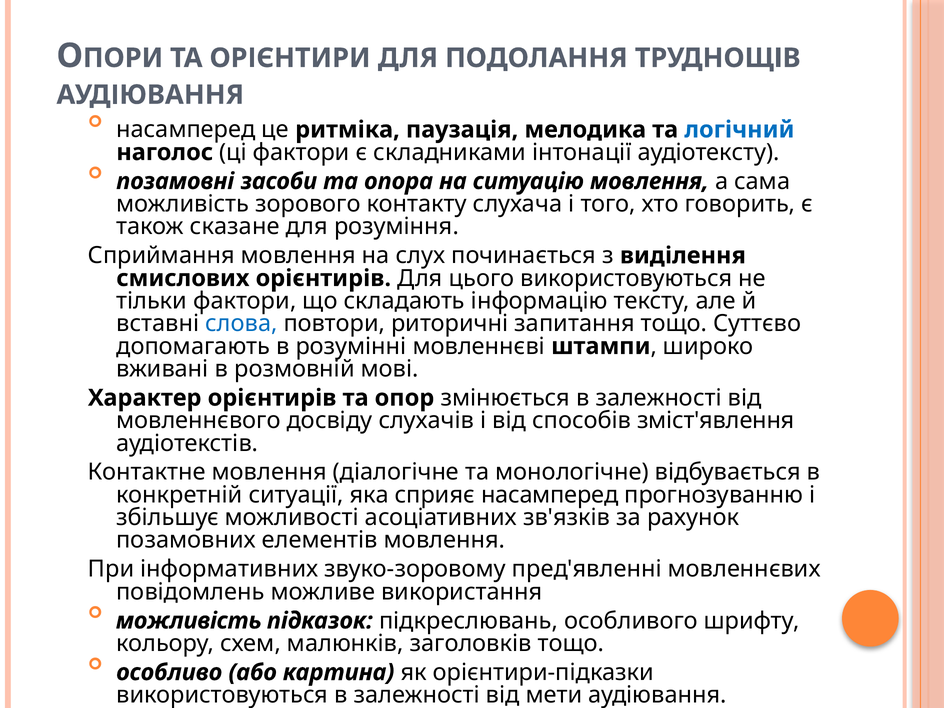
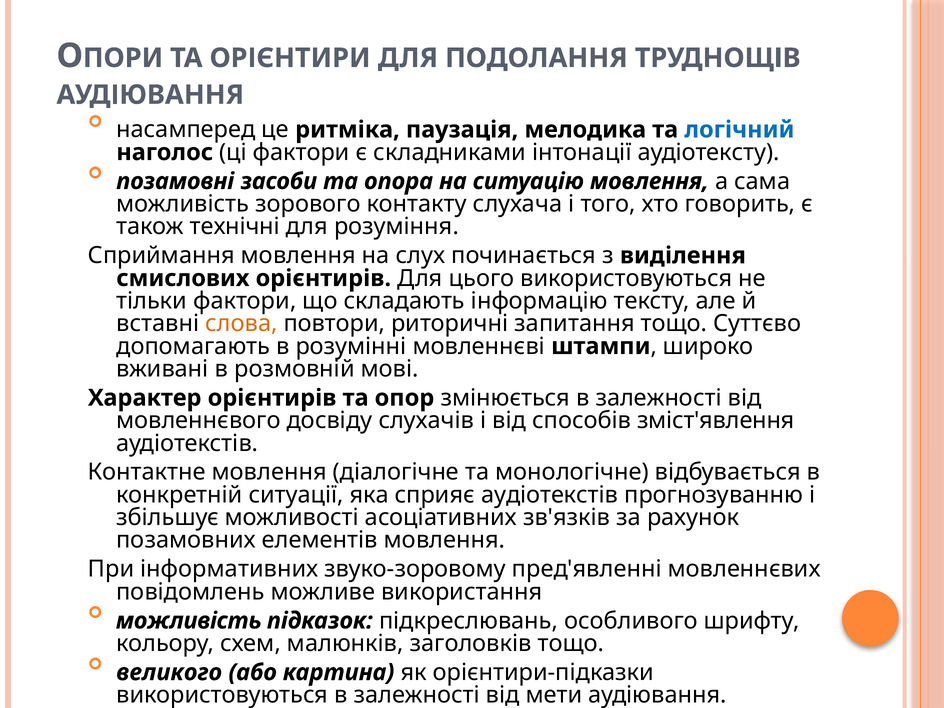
сказане: сказане -> технічні
слова colour: blue -> orange
сприяє насамперед: насамперед -> аудіотекстів
особливо: особливо -> великого
